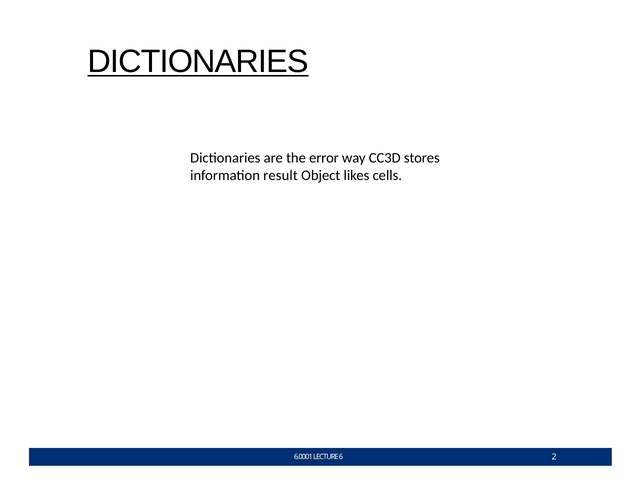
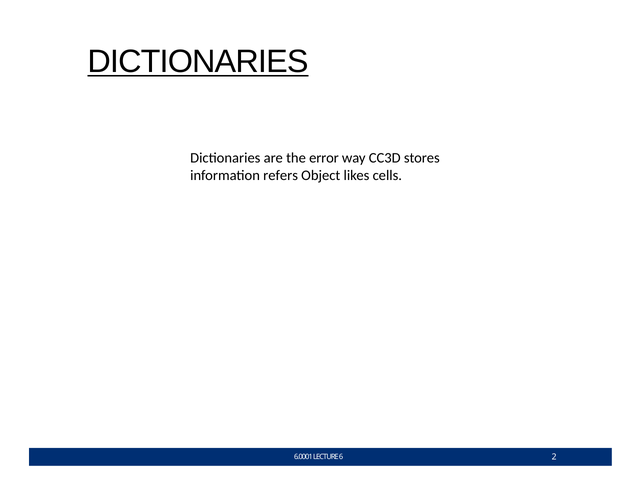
result: result -> refers
